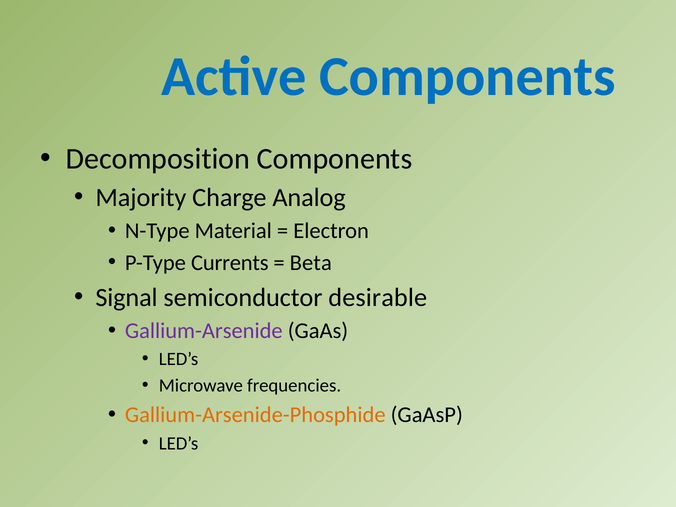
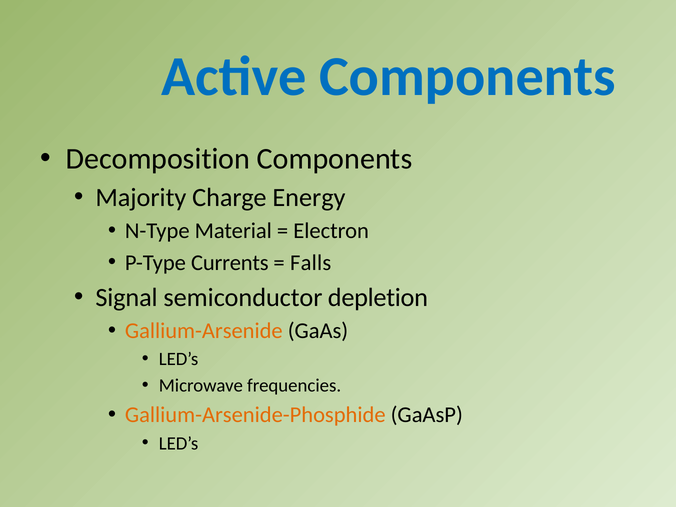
Analog: Analog -> Energy
Beta: Beta -> Falls
desirable: desirable -> depletion
Gallium-Arsenide colour: purple -> orange
